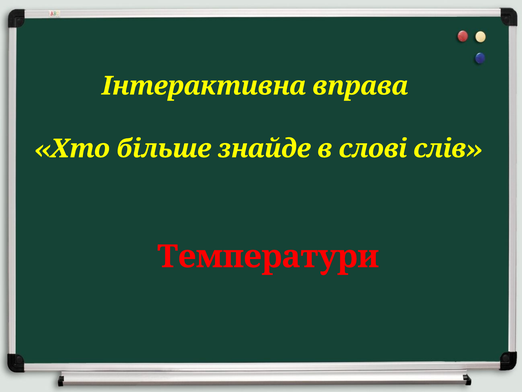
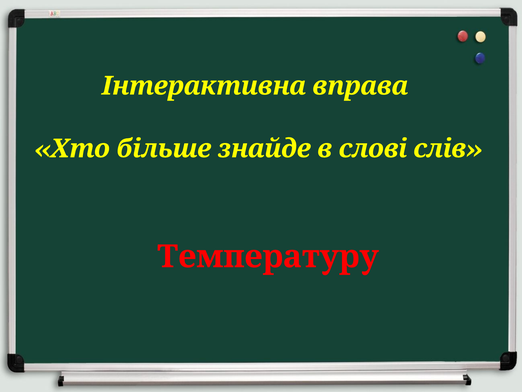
Температури: Температури -> Температуру
